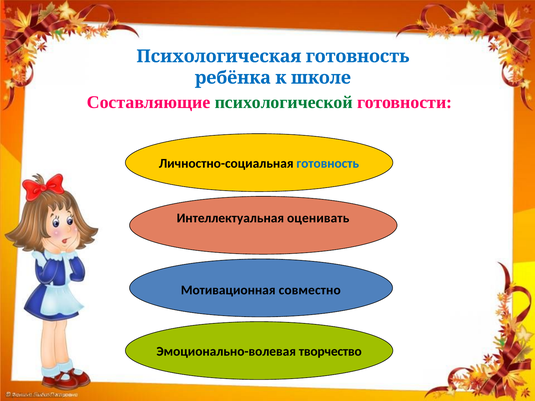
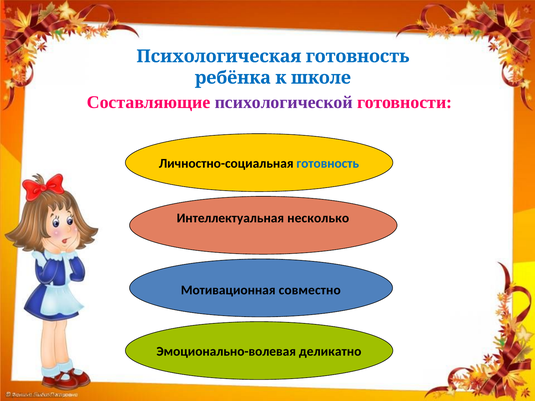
психологической colour: green -> purple
оценивать: оценивать -> несколько
творчество: творчество -> деликатно
